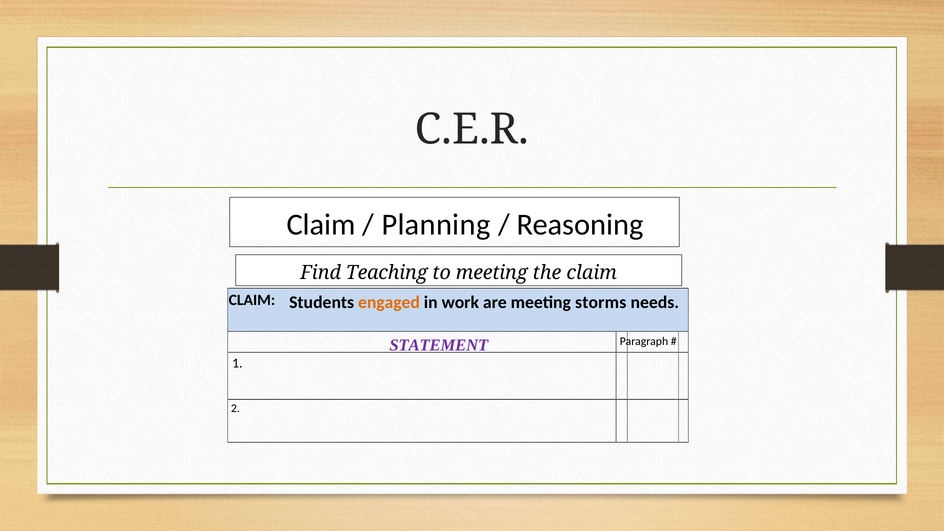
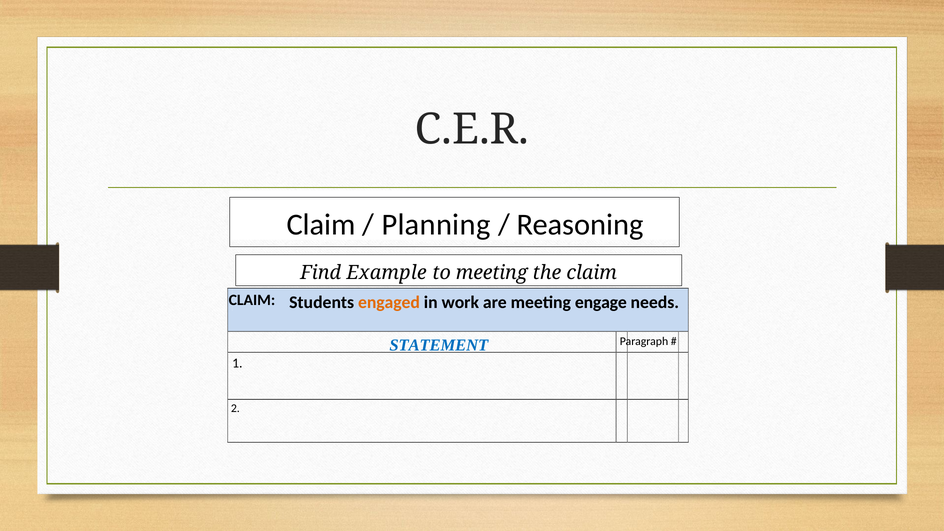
Teaching: Teaching -> Example
storms: storms -> engage
STATEMENT colour: purple -> blue
